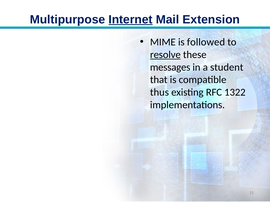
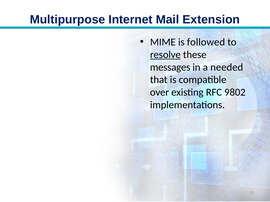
Internet underline: present -> none
student: student -> needed
thus: thus -> over
1322: 1322 -> 9802
